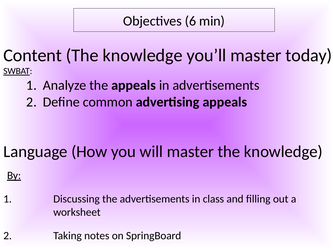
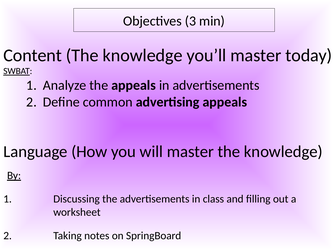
6: 6 -> 3
